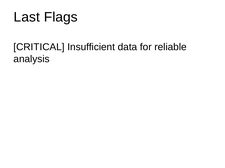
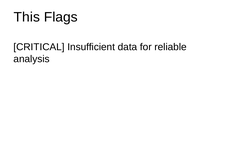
Last: Last -> This
